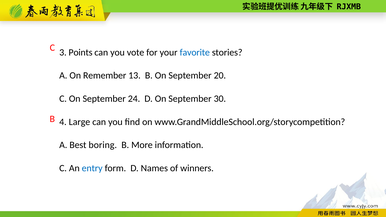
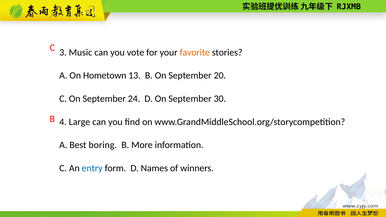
Points: Points -> Music
favorite colour: blue -> orange
Remember: Remember -> Hometown
